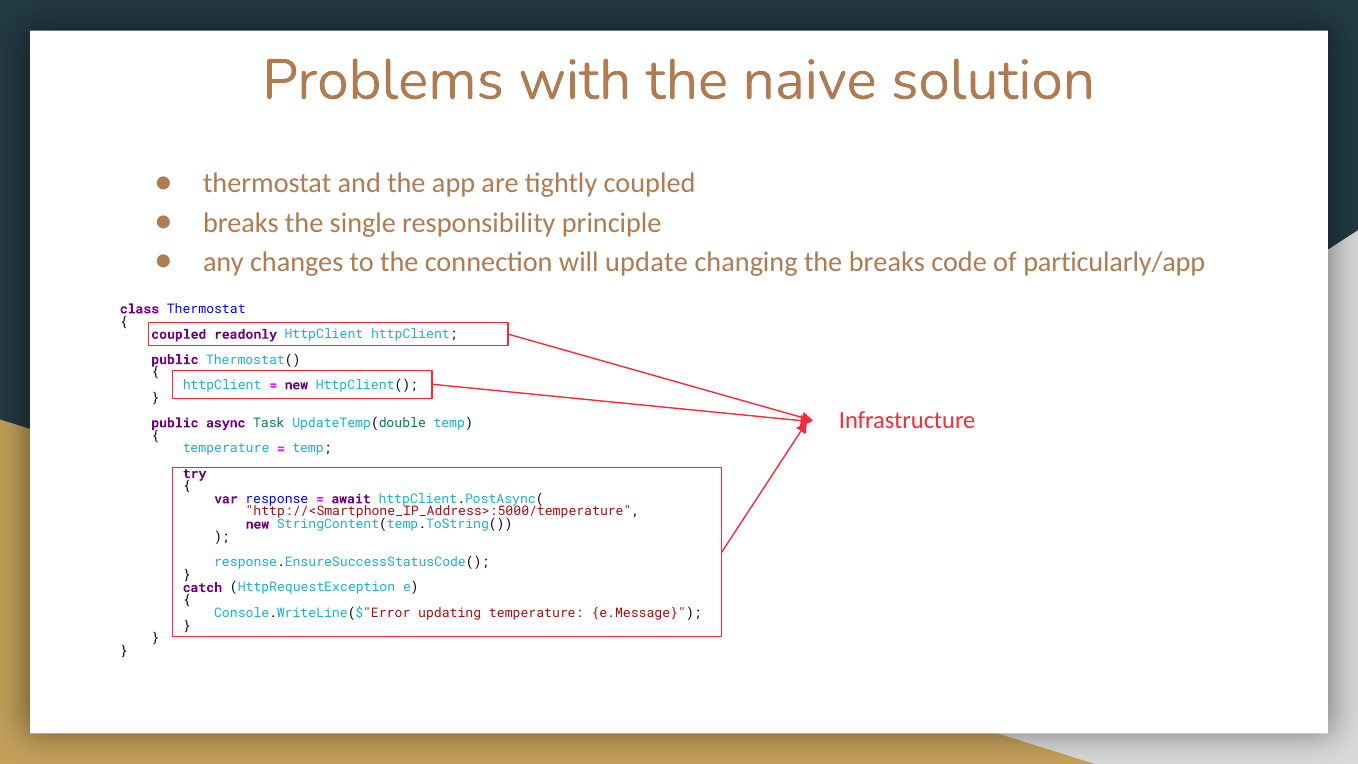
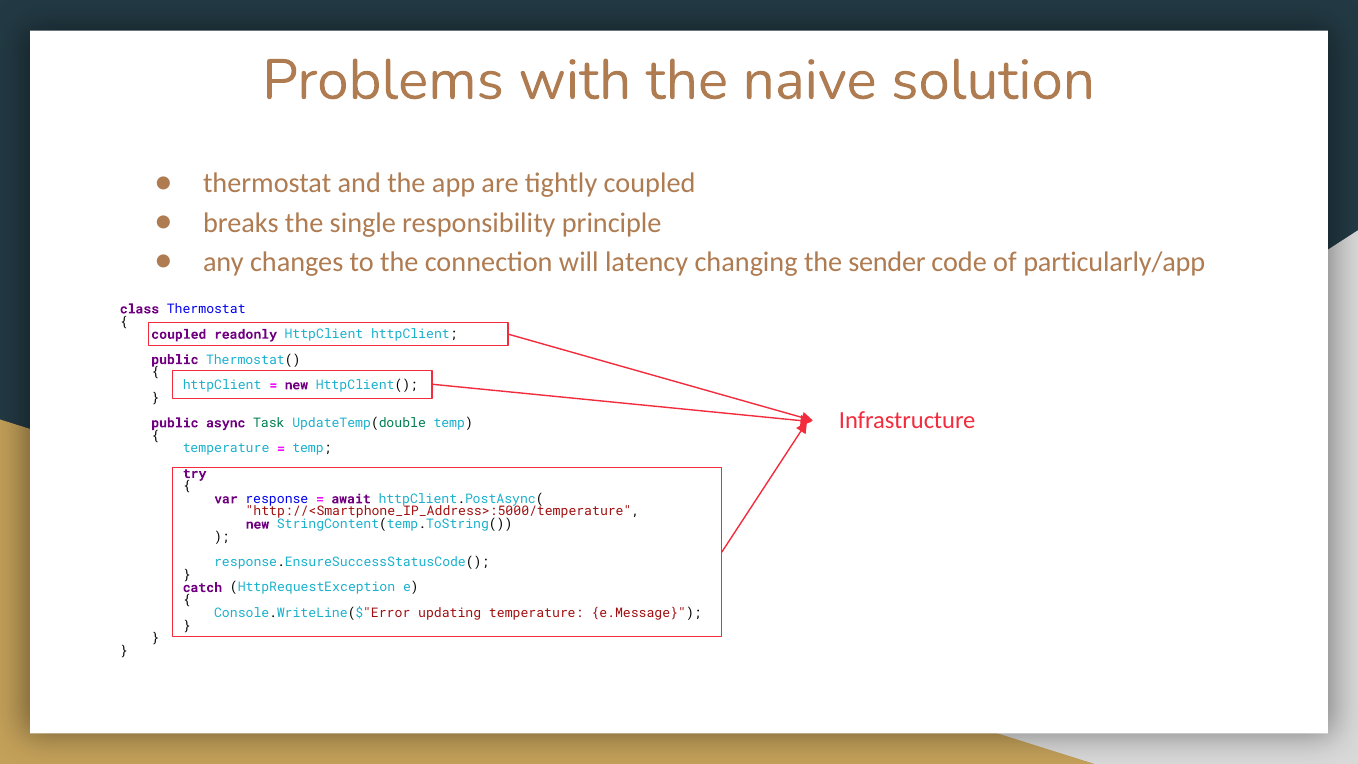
update: update -> latency
the breaks: breaks -> sender
